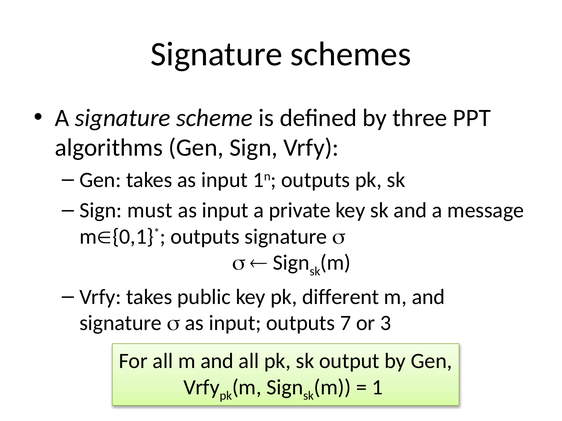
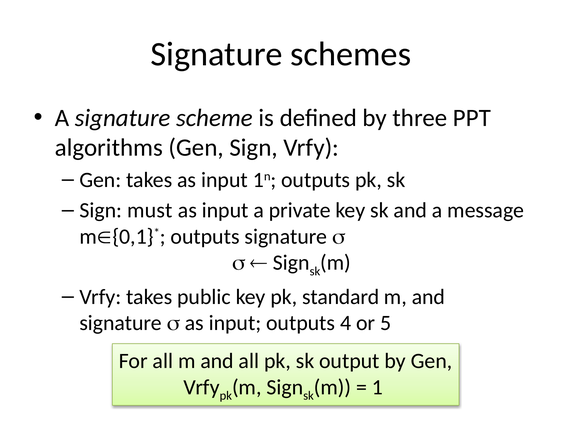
different: different -> standard
7: 7 -> 4
3: 3 -> 5
